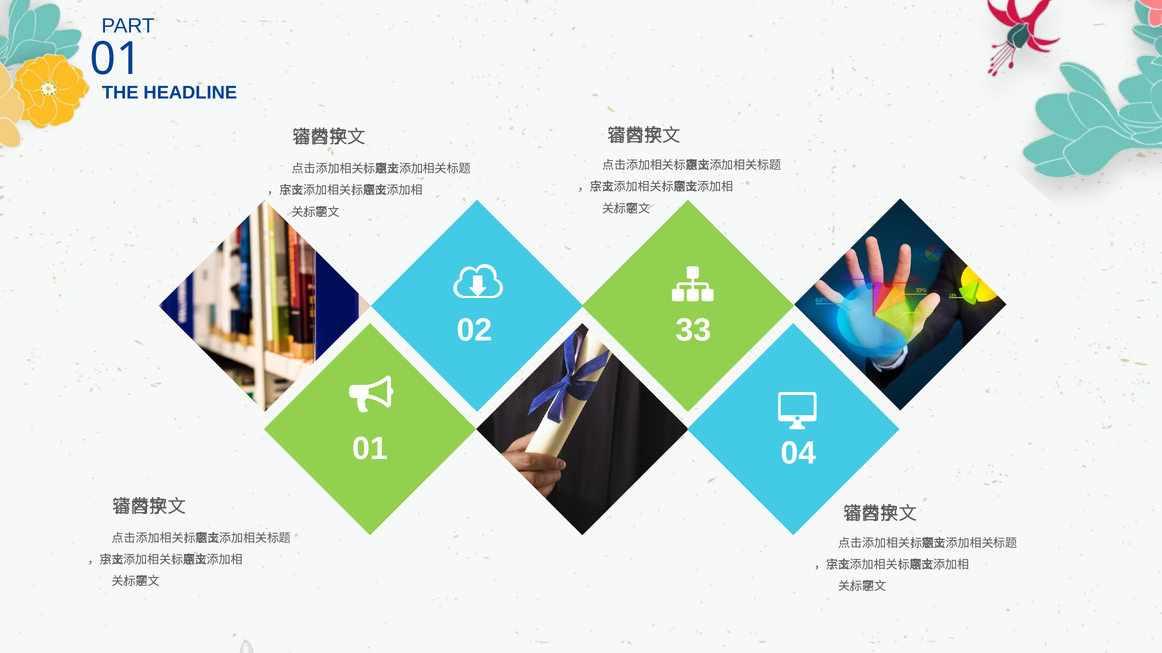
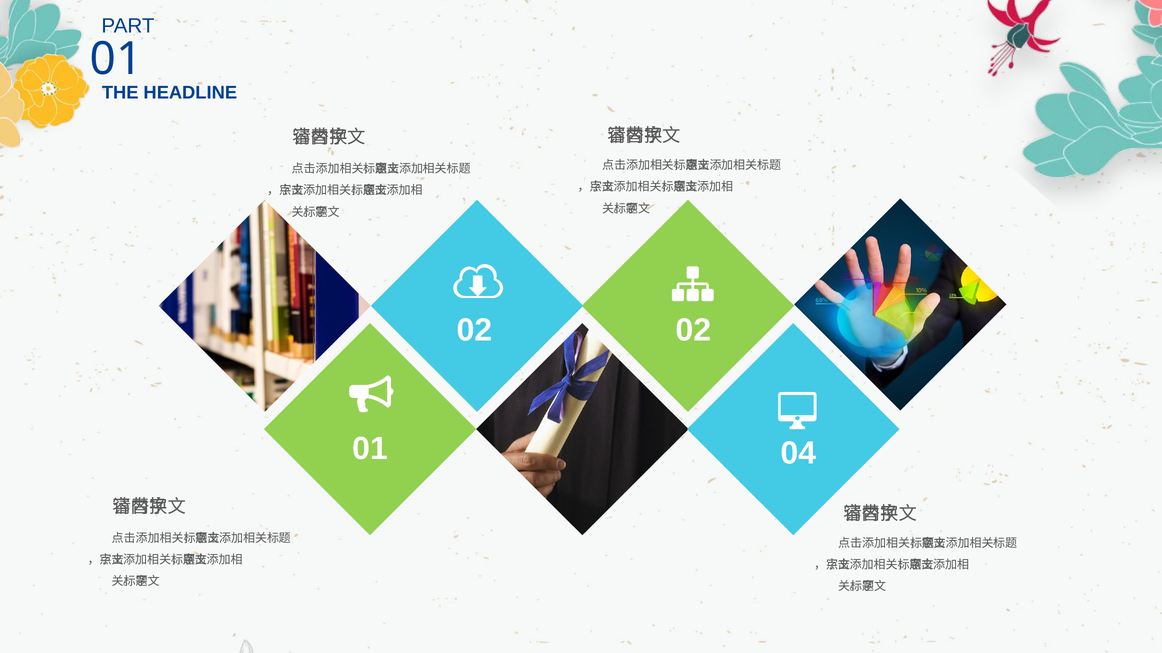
02 33: 33 -> 02
